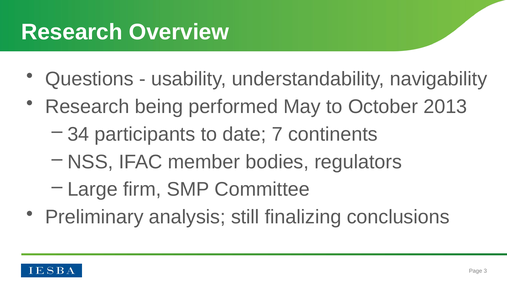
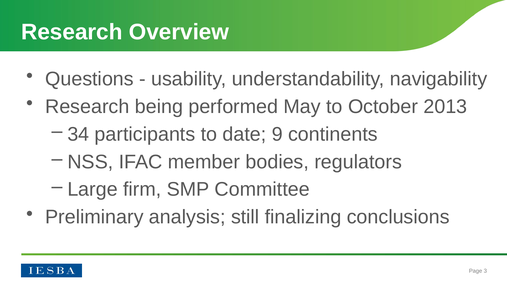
7: 7 -> 9
